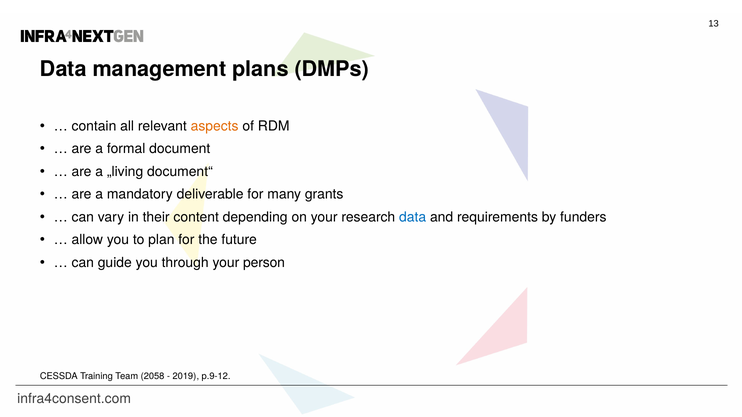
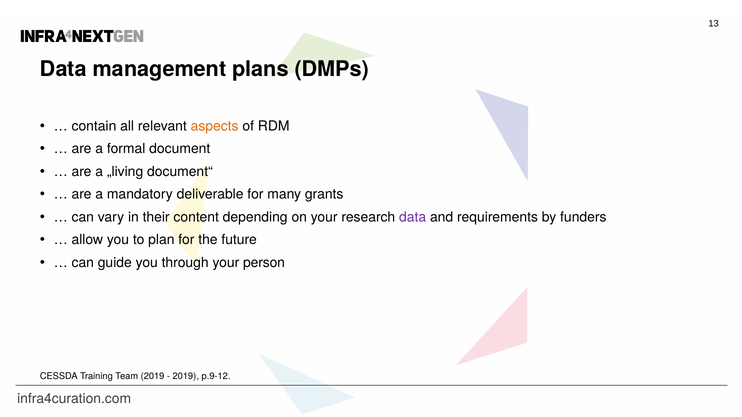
data at (413, 217) colour: blue -> purple
Team 2058: 2058 -> 2019
infra4consent.com: infra4consent.com -> infra4curation.com
